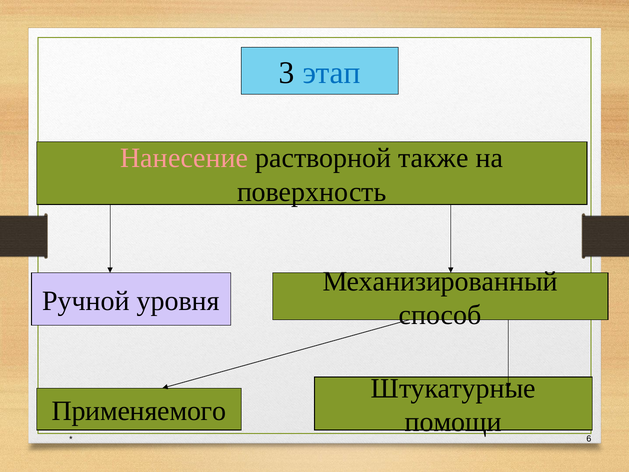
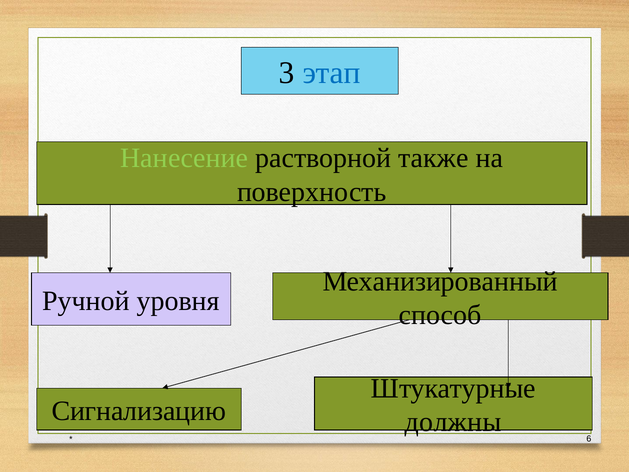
Нанесение colour: pink -> light green
Применяемого: Применяемого -> Сигнализацию
помощи: помощи -> должны
